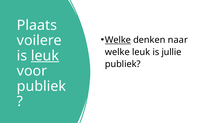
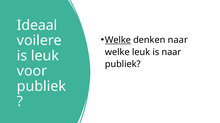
Plaats: Plaats -> Ideaal
is jullie: jullie -> naar
leuk at (45, 56) underline: present -> none
